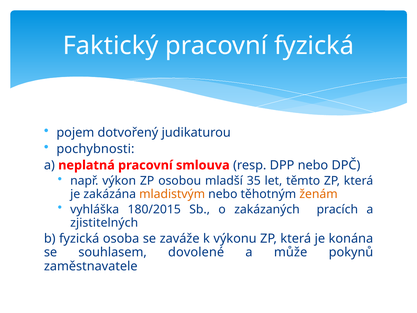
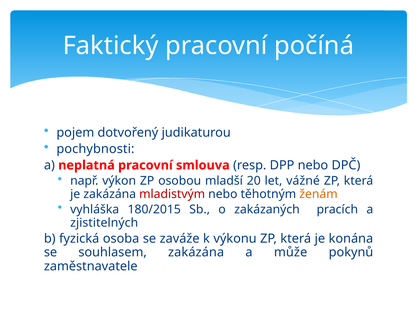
pracovní fyzická: fyzická -> počíná
35: 35 -> 20
těmto: těmto -> vážné
mladistvým colour: orange -> red
souhlasem dovolené: dovolené -> zakázána
